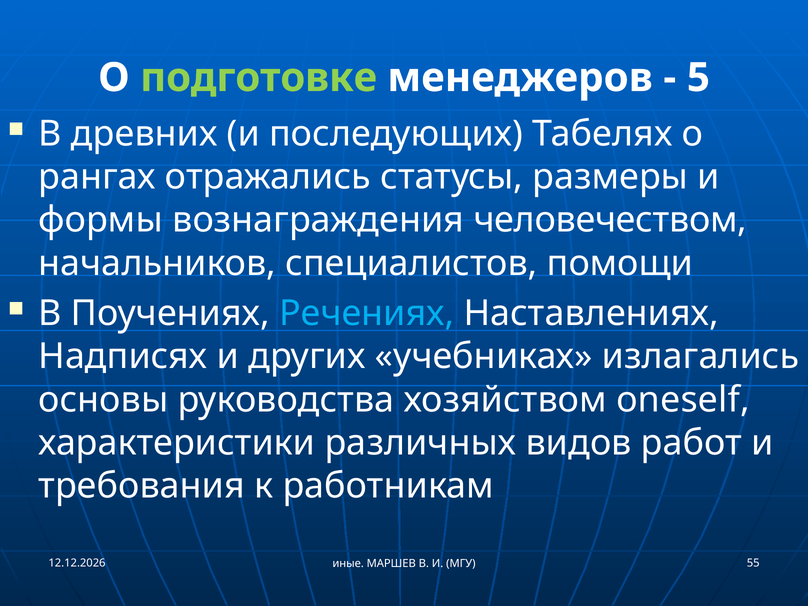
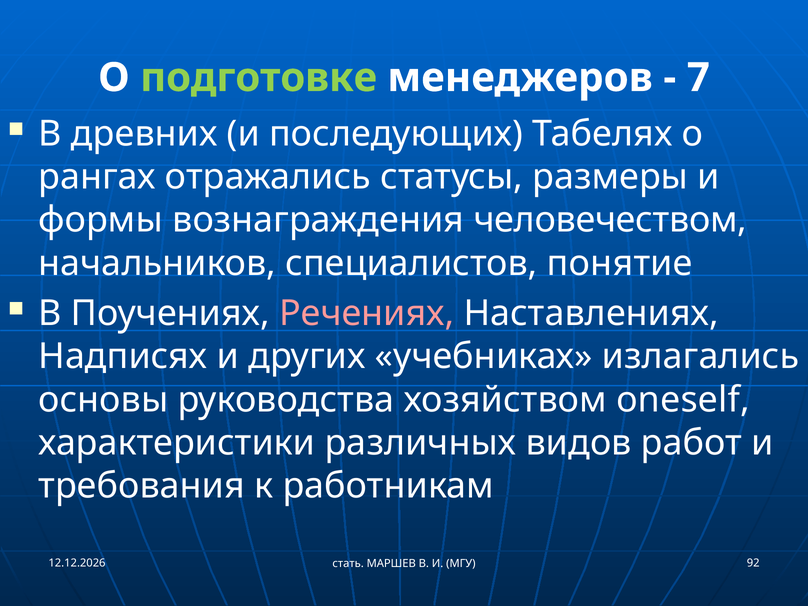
5: 5 -> 7
помощи: помощи -> понятие
Речениях colour: light blue -> pink
55: 55 -> 92
иные: иные -> стать
